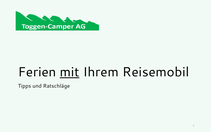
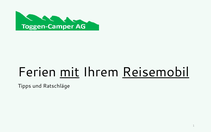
Reisemobil underline: none -> present
